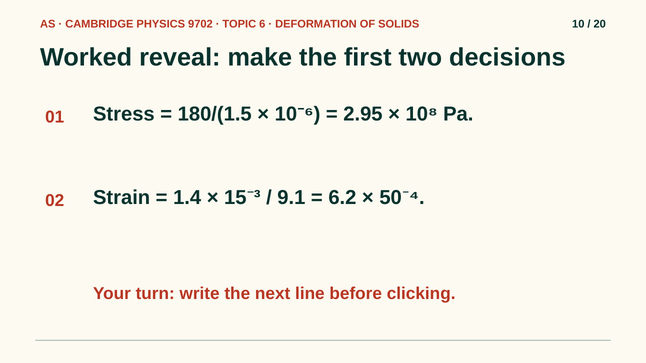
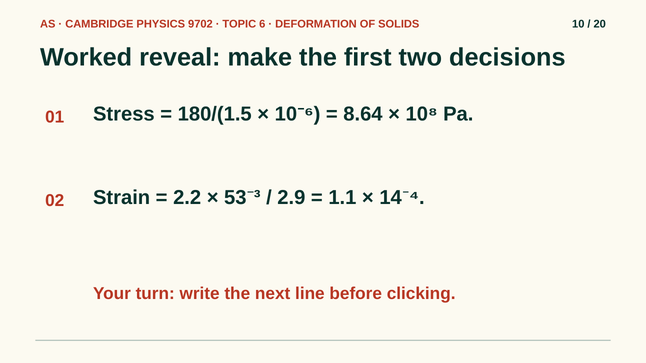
2.95: 2.95 -> 8.64
1.4: 1.4 -> 2.2
15: 15 -> 53
9.1: 9.1 -> 2.9
6.2: 6.2 -> 1.1
50: 50 -> 14
